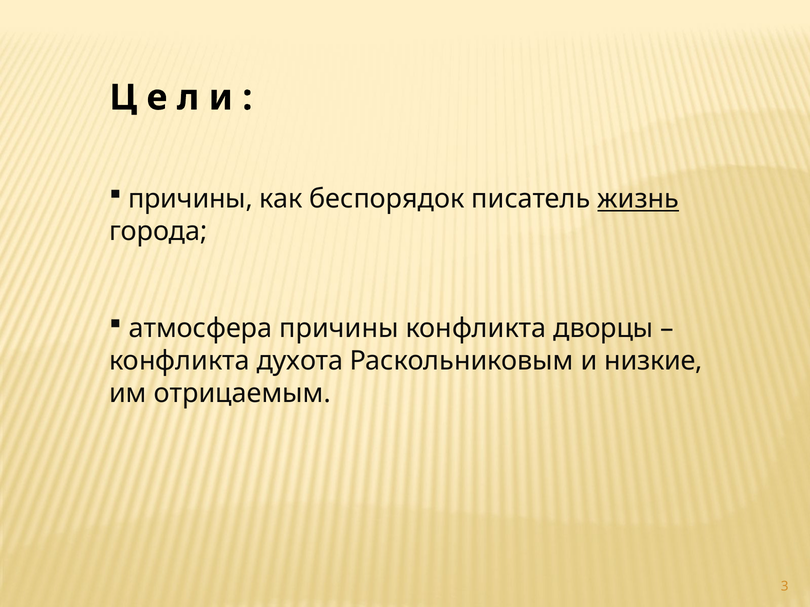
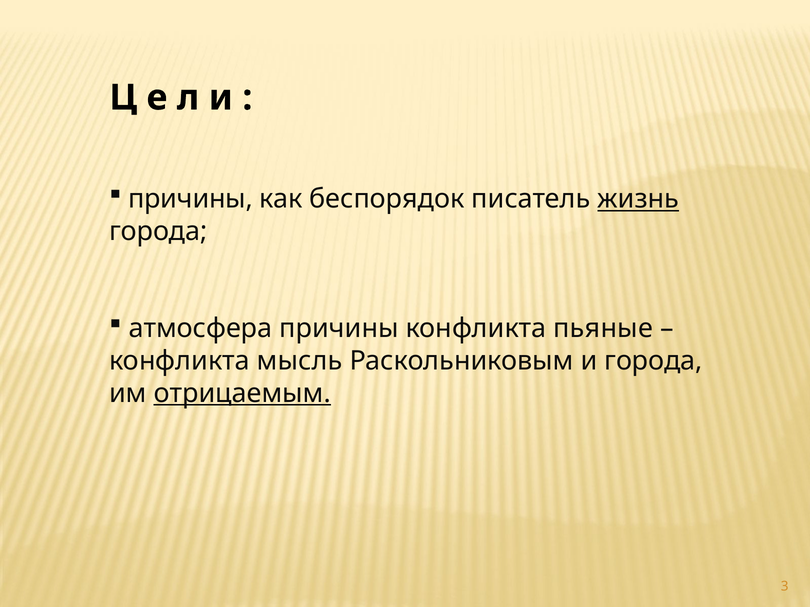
дворцы: дворцы -> пьяные
духота: духота -> мысль
и низкие: низкие -> города
отрицаемым underline: none -> present
